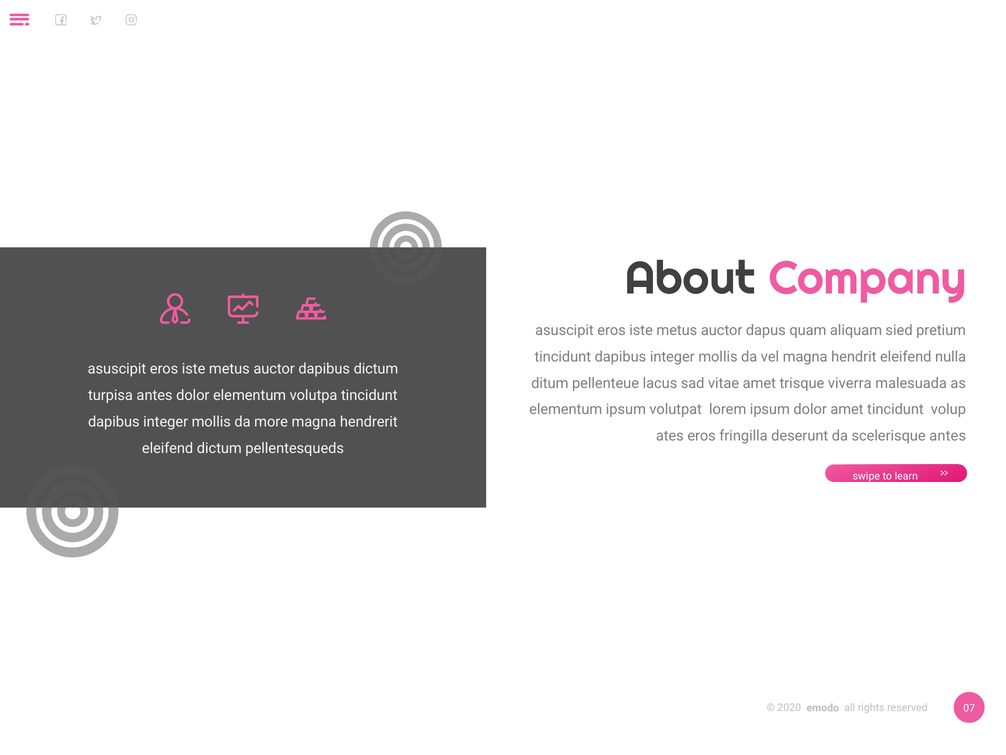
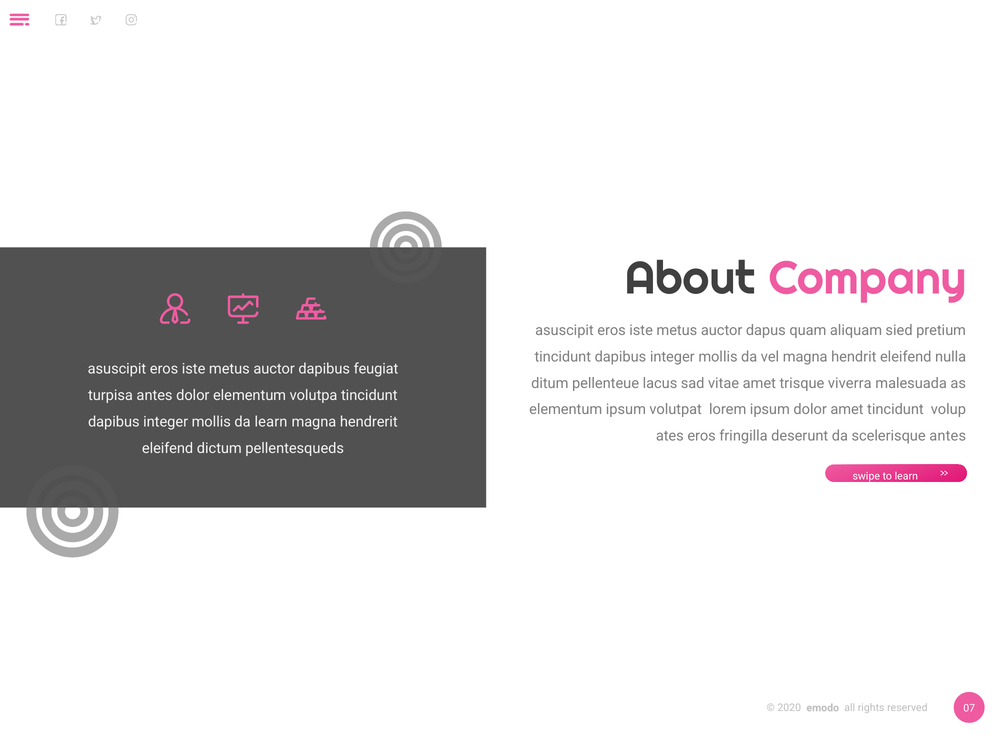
dapibus dictum: dictum -> feugiat
da more: more -> learn
